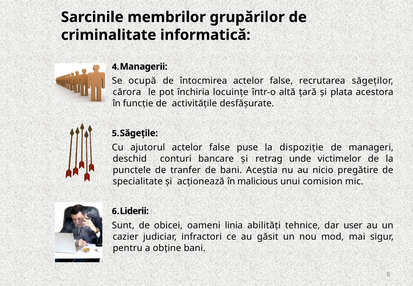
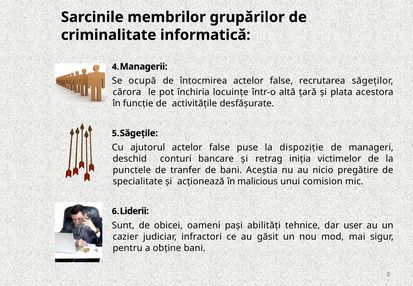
unde: unde -> iniția
linia: linia -> pași
